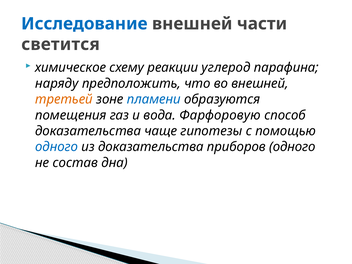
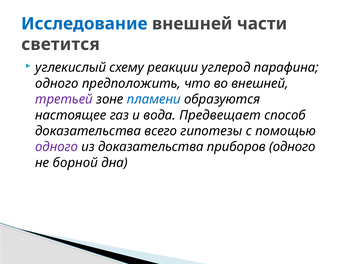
химическое: химическое -> углекислый
наряду at (57, 83): наряду -> одного
третьей colour: orange -> purple
помещения: помещения -> настоящее
Фарфоровую: Фарфоровую -> Предвещает
чаще: чаще -> всего
одного at (57, 147) colour: blue -> purple
состав: состав -> борной
